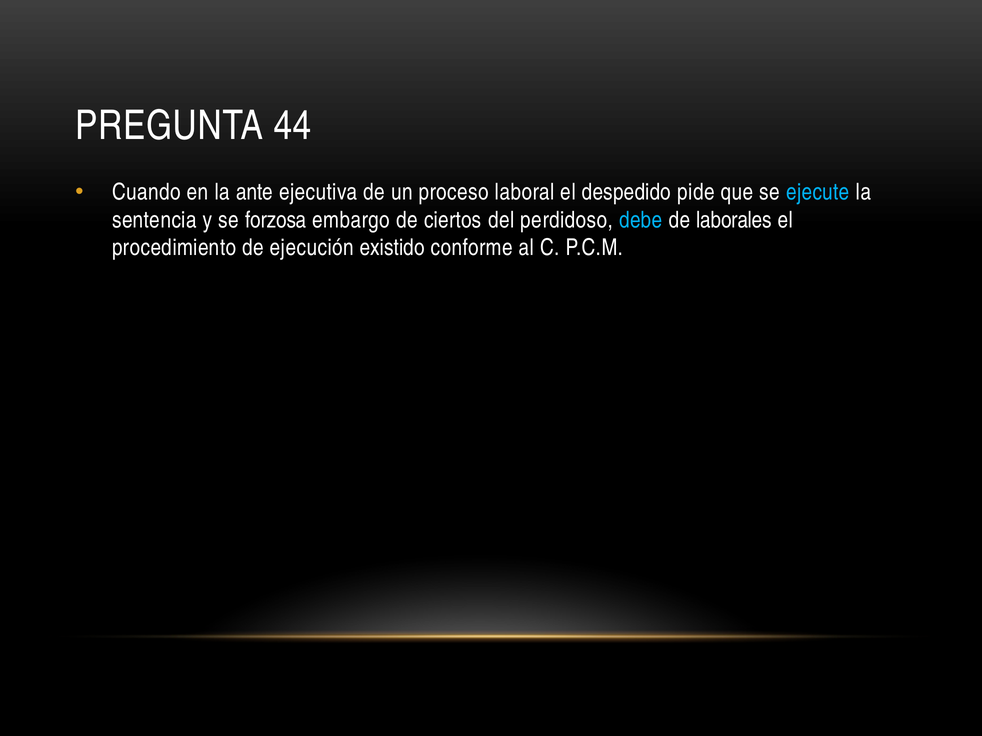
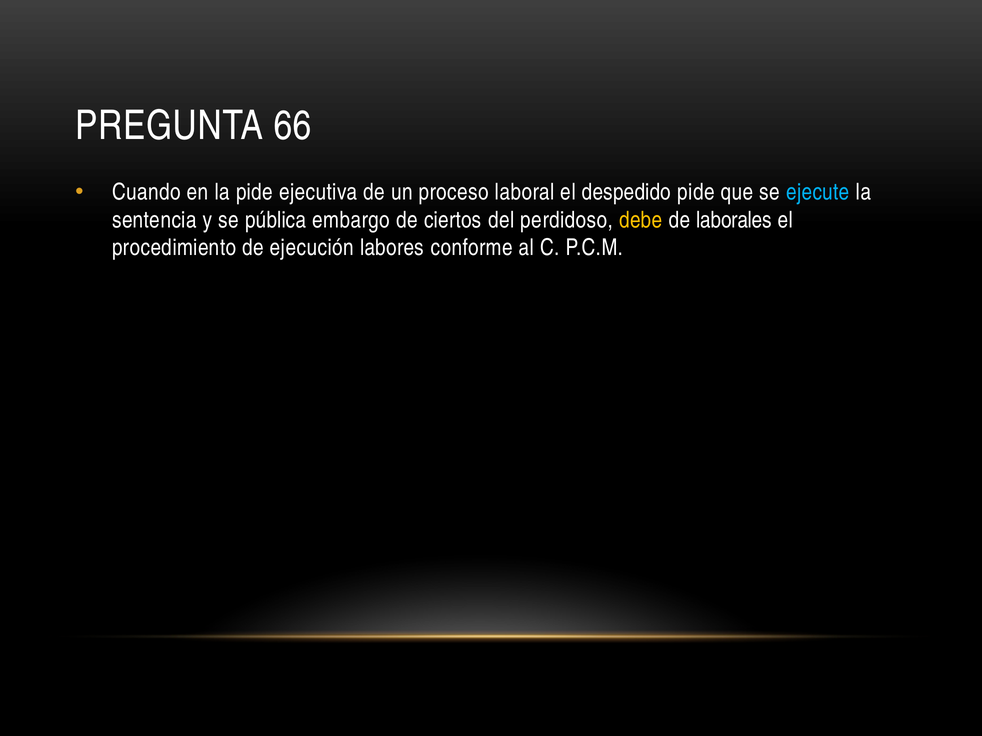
44: 44 -> 66
la ante: ante -> pide
forzosa: forzosa -> pública
debe colour: light blue -> yellow
existido: existido -> labores
